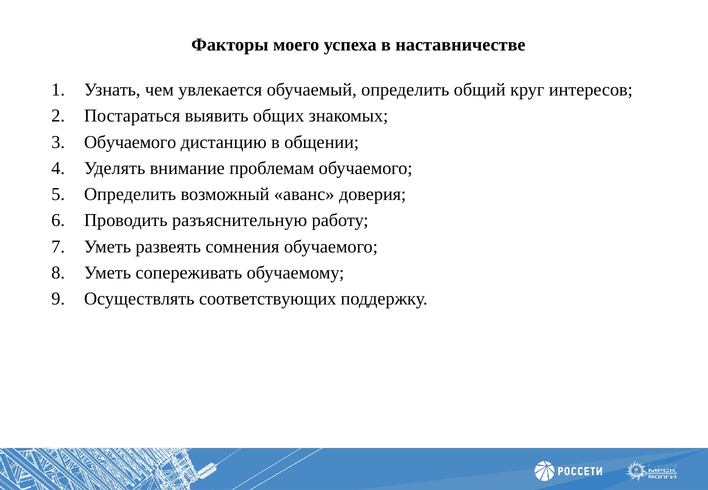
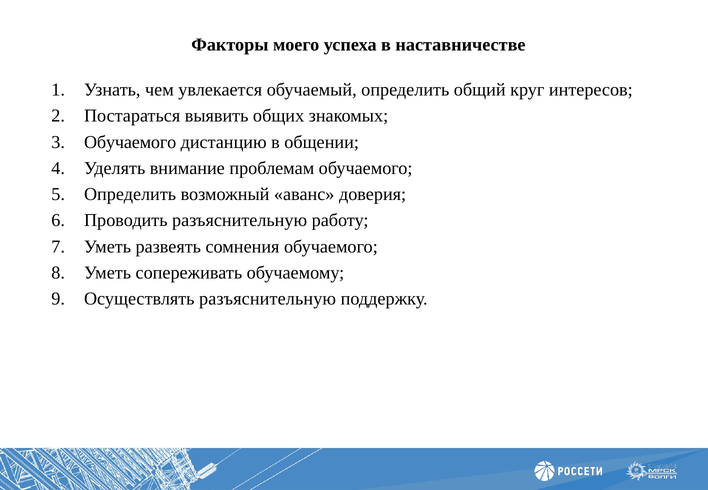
Осуществлять соответствующих: соответствующих -> разъяснительную
